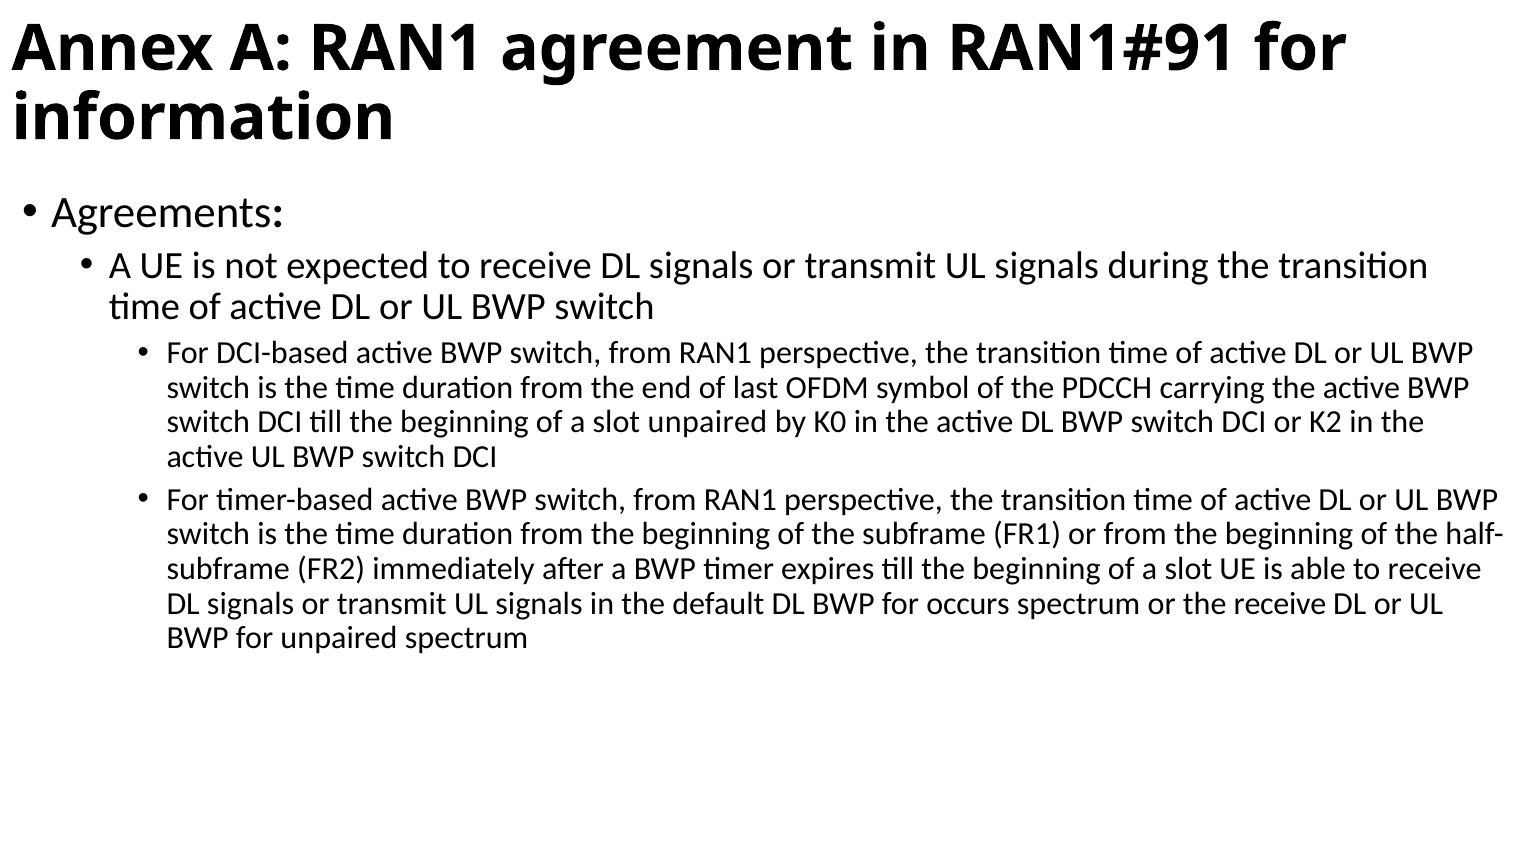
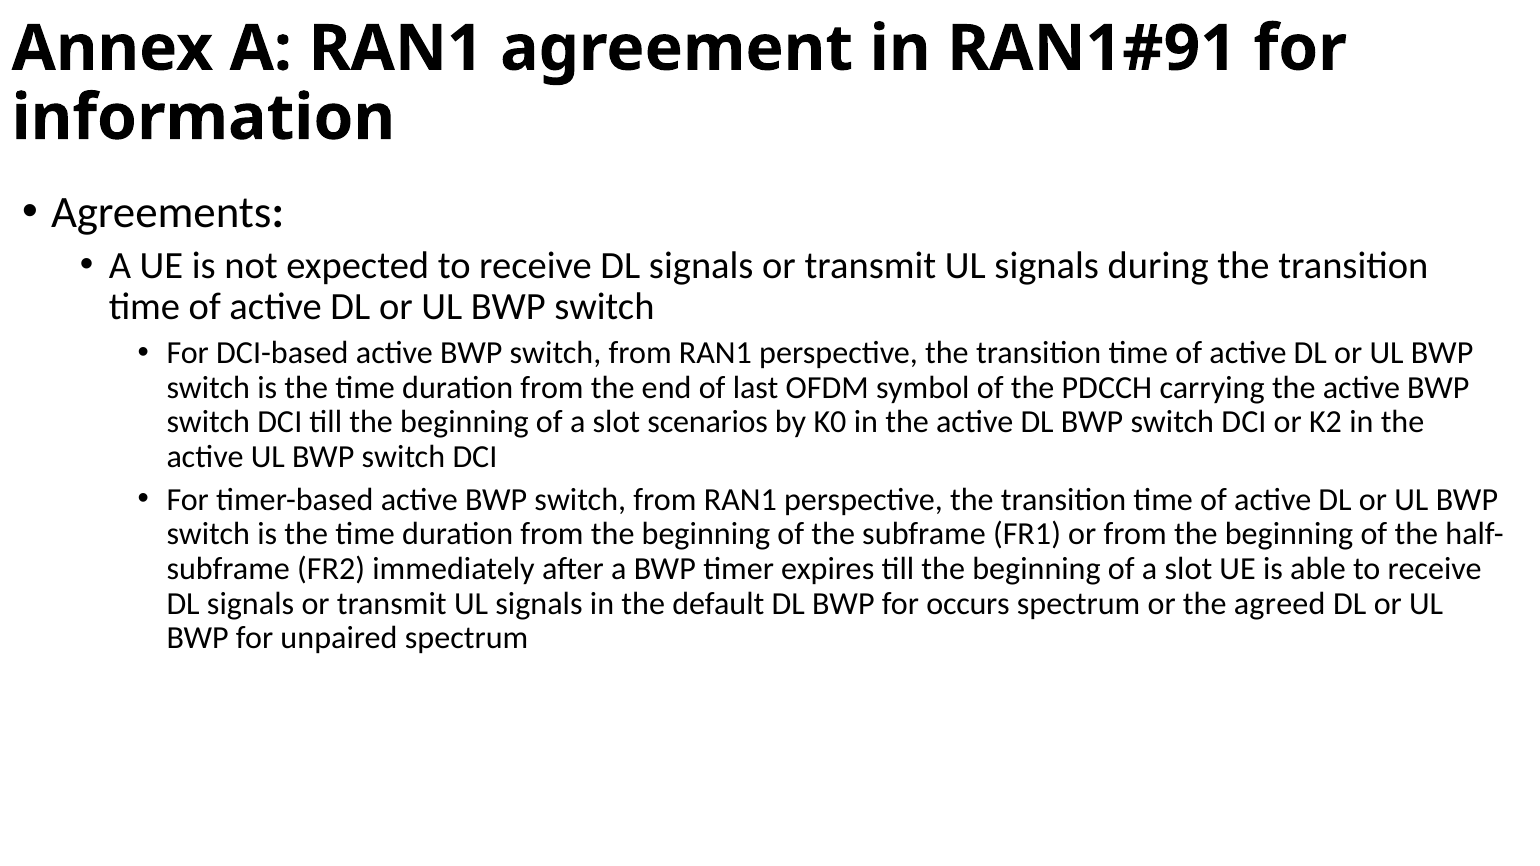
slot unpaired: unpaired -> scenarios
the receive: receive -> agreed
